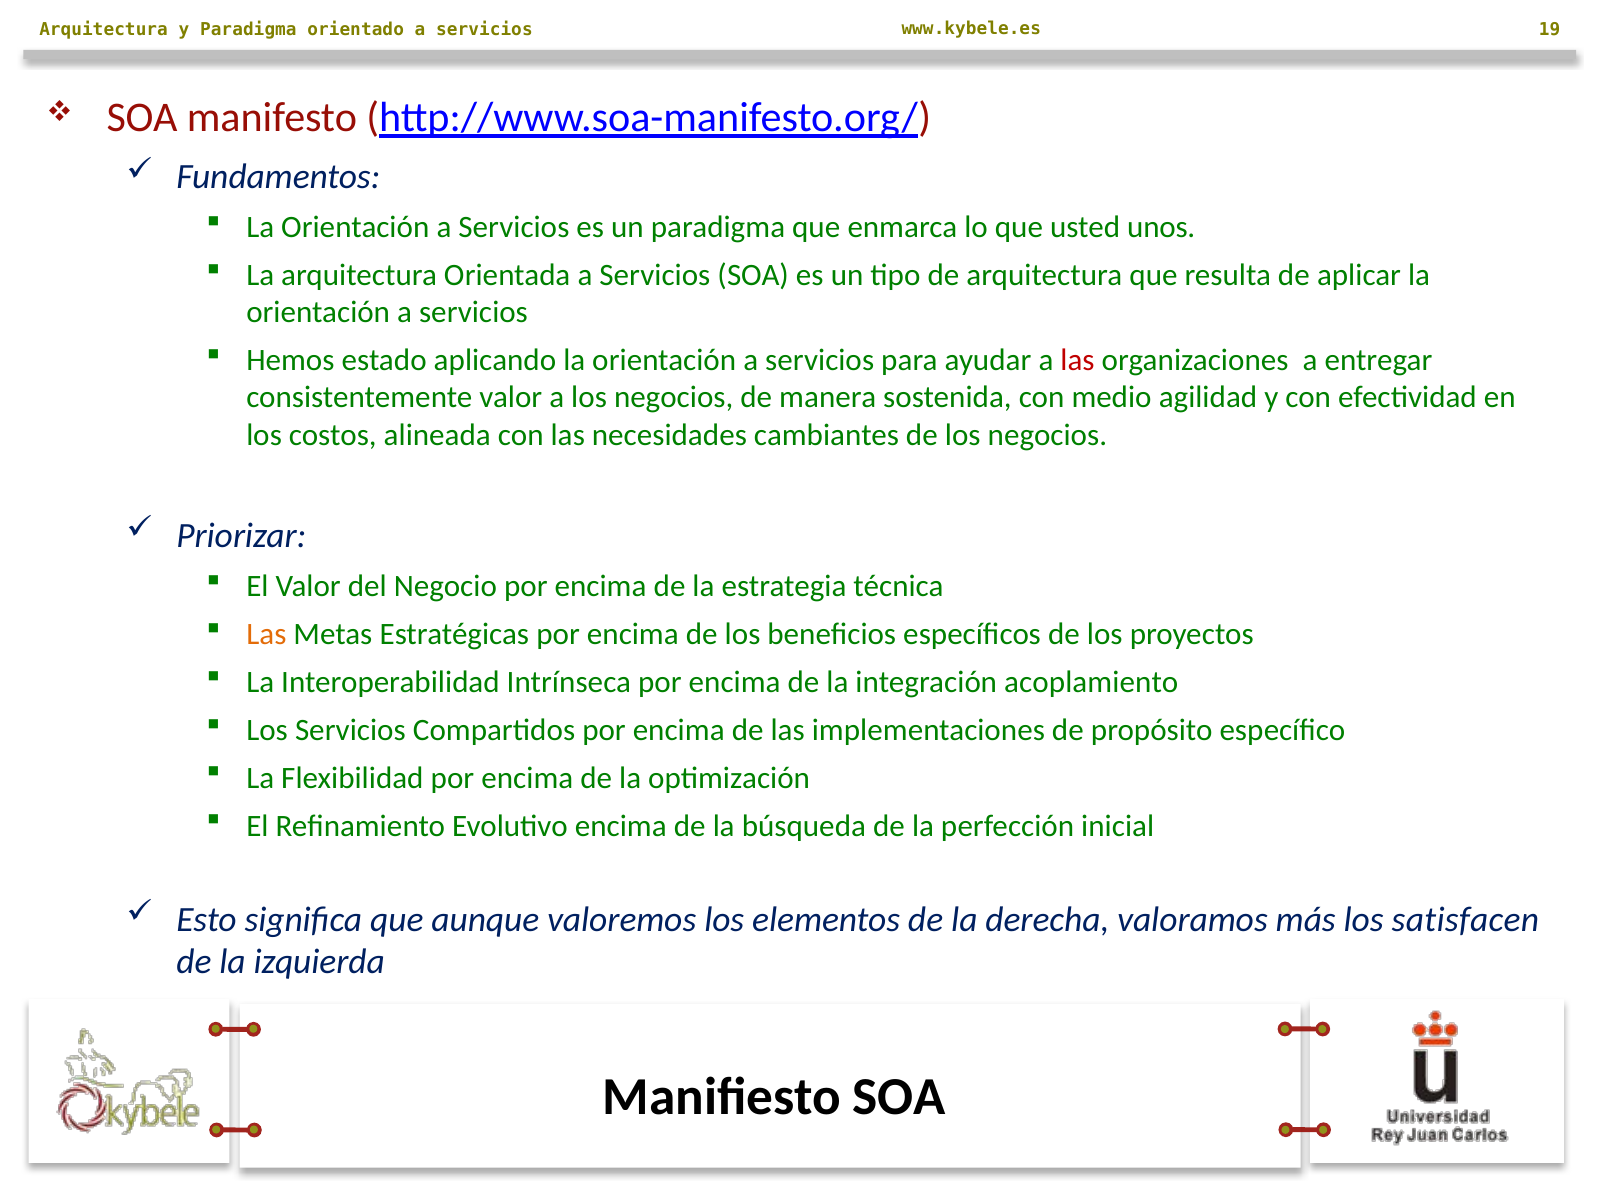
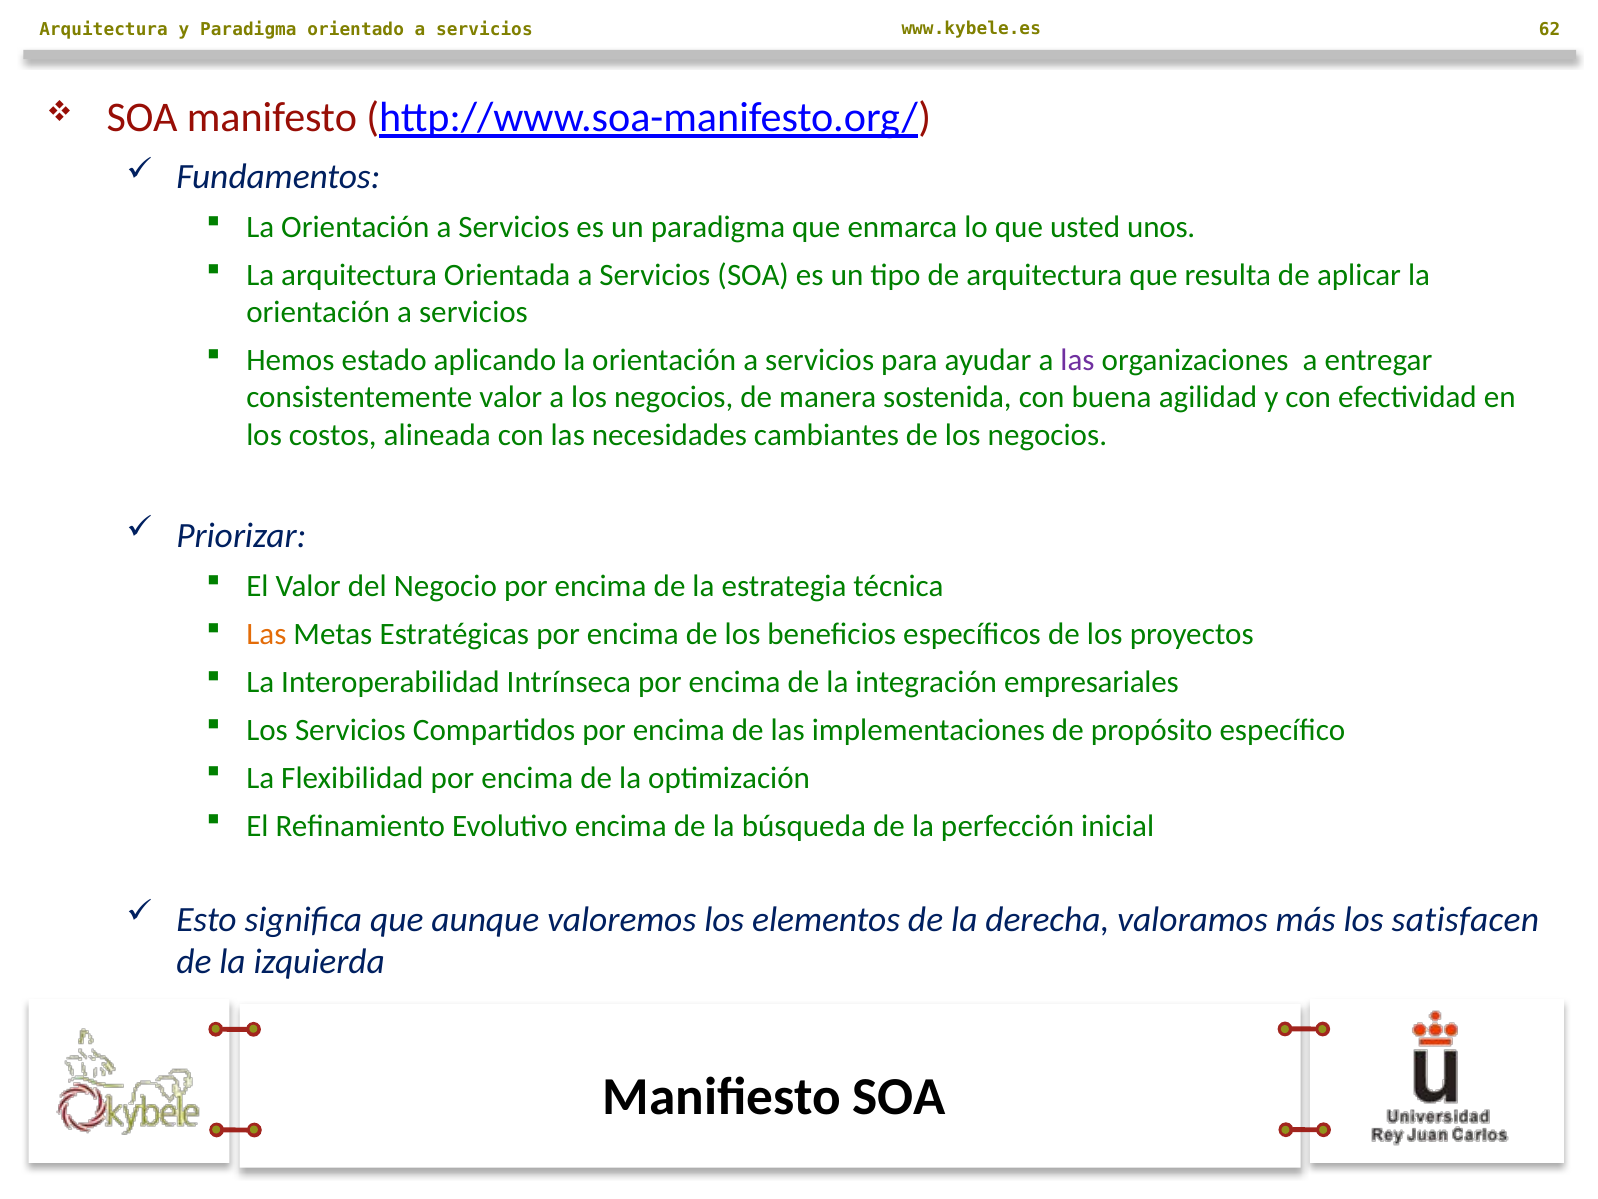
19: 19 -> 62
las at (1078, 360) colour: red -> purple
medio: medio -> buena
acoplamiento: acoplamiento -> empresariales
